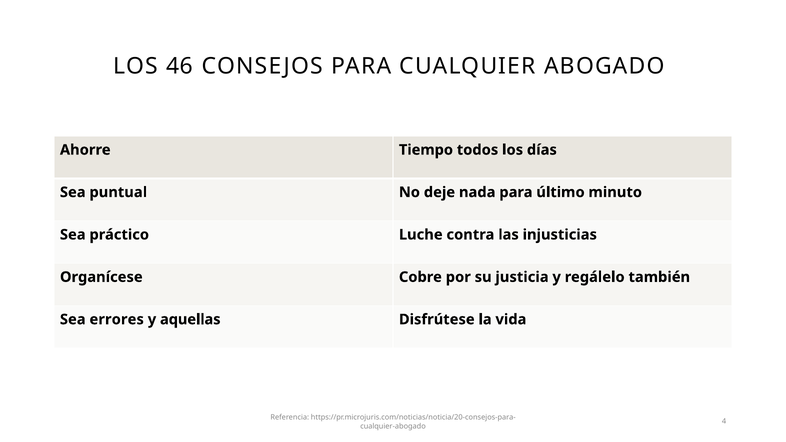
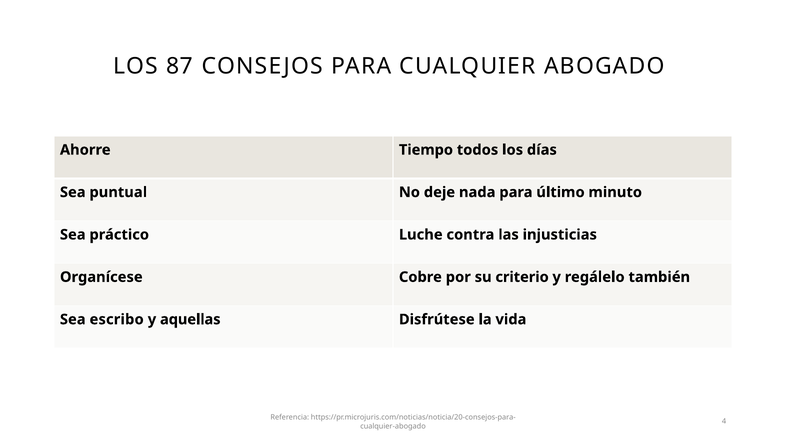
46: 46 -> 87
justicia: justicia -> criterio
errores: errores -> escribo
